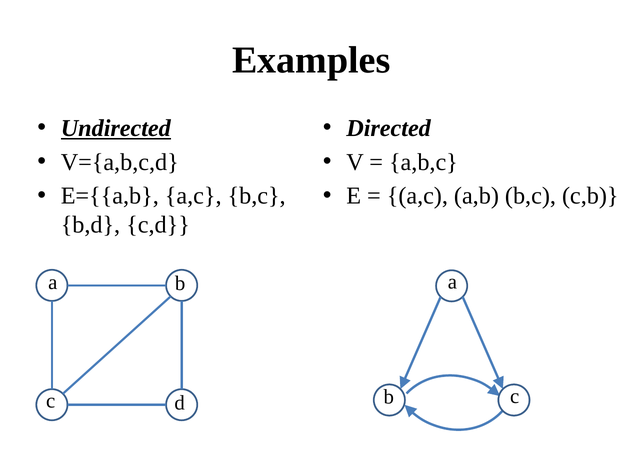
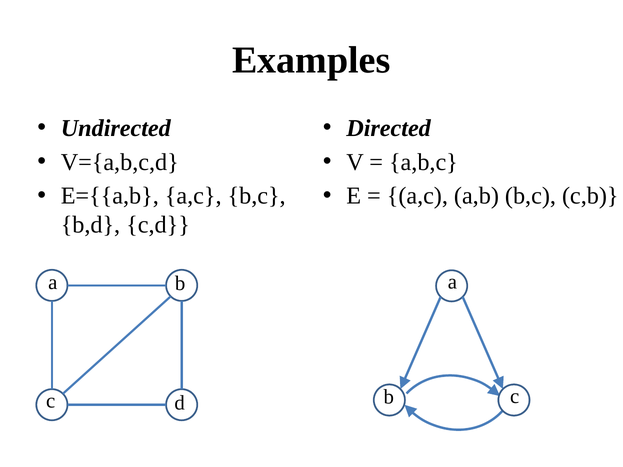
Undirected underline: present -> none
